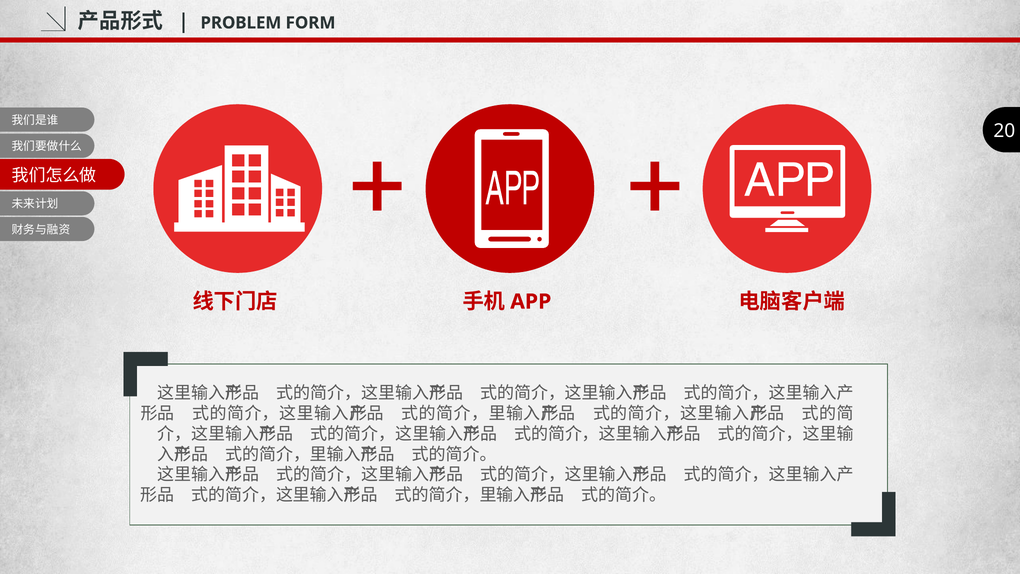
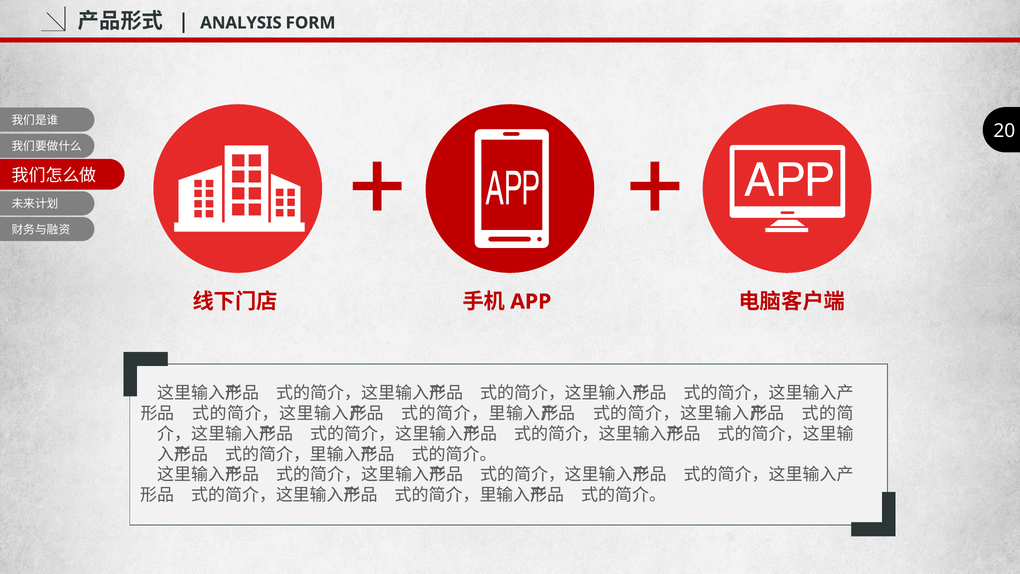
PROBLEM: PROBLEM -> ANALYSIS
